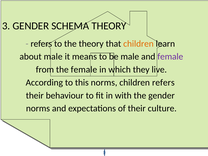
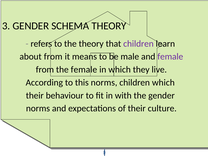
children at (138, 44) colour: orange -> purple
about male: male -> from
children refers: refers -> which
